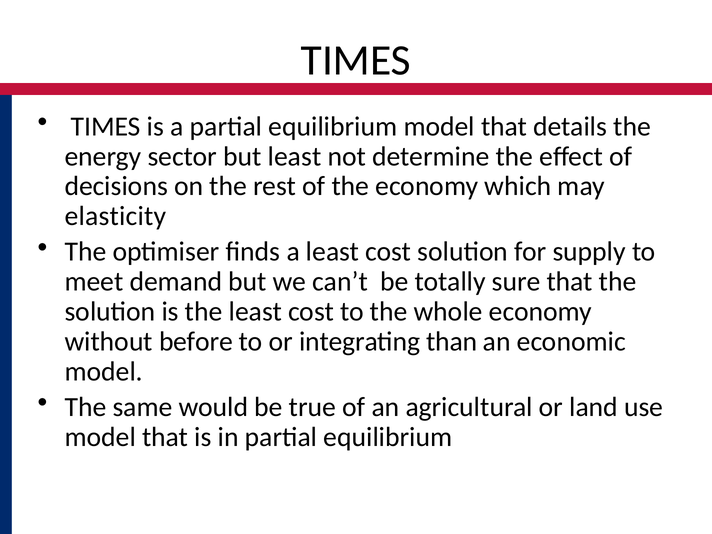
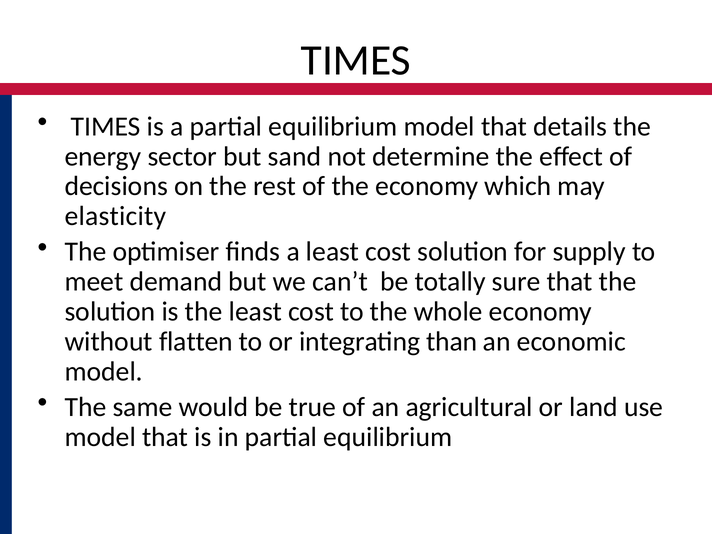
but least: least -> sand
before: before -> flatten
